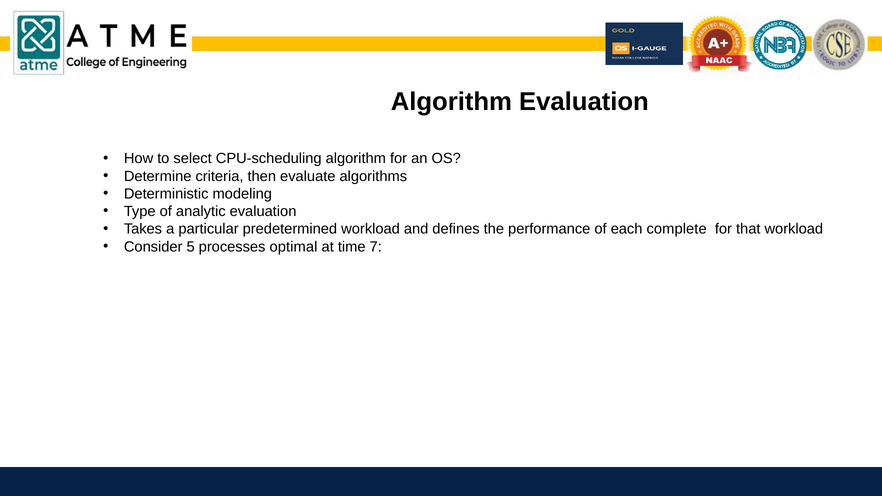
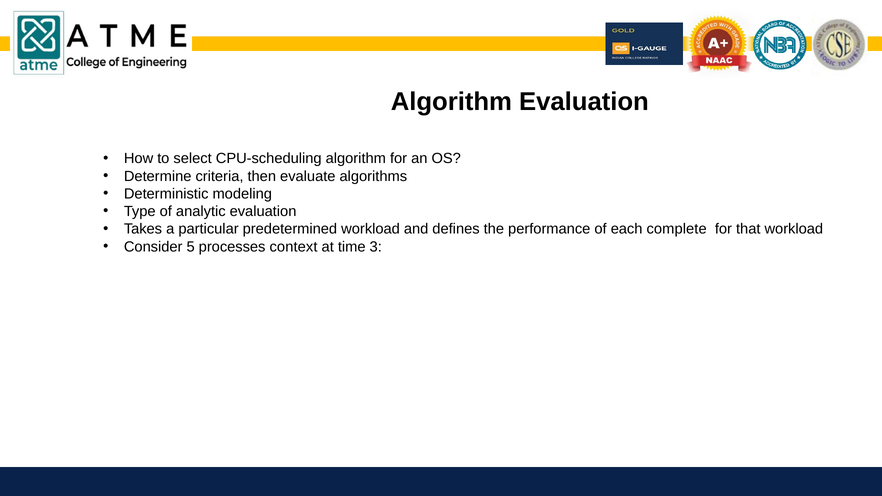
optimal: optimal -> context
7: 7 -> 3
